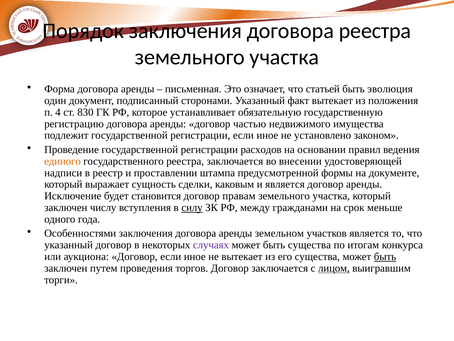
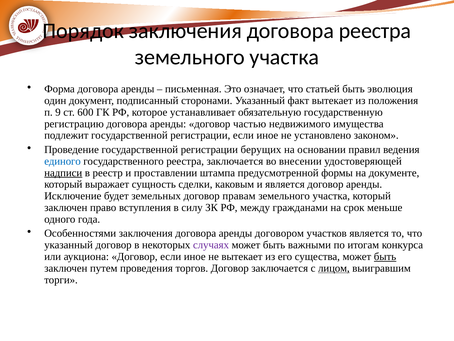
4: 4 -> 9
830: 830 -> 600
расходов: расходов -> берущих
единого colour: orange -> blue
надписи underline: none -> present
становится: становится -> земельных
числу: числу -> право
силу underline: present -> none
земельном: земельном -> договором
быть существа: существа -> важными
